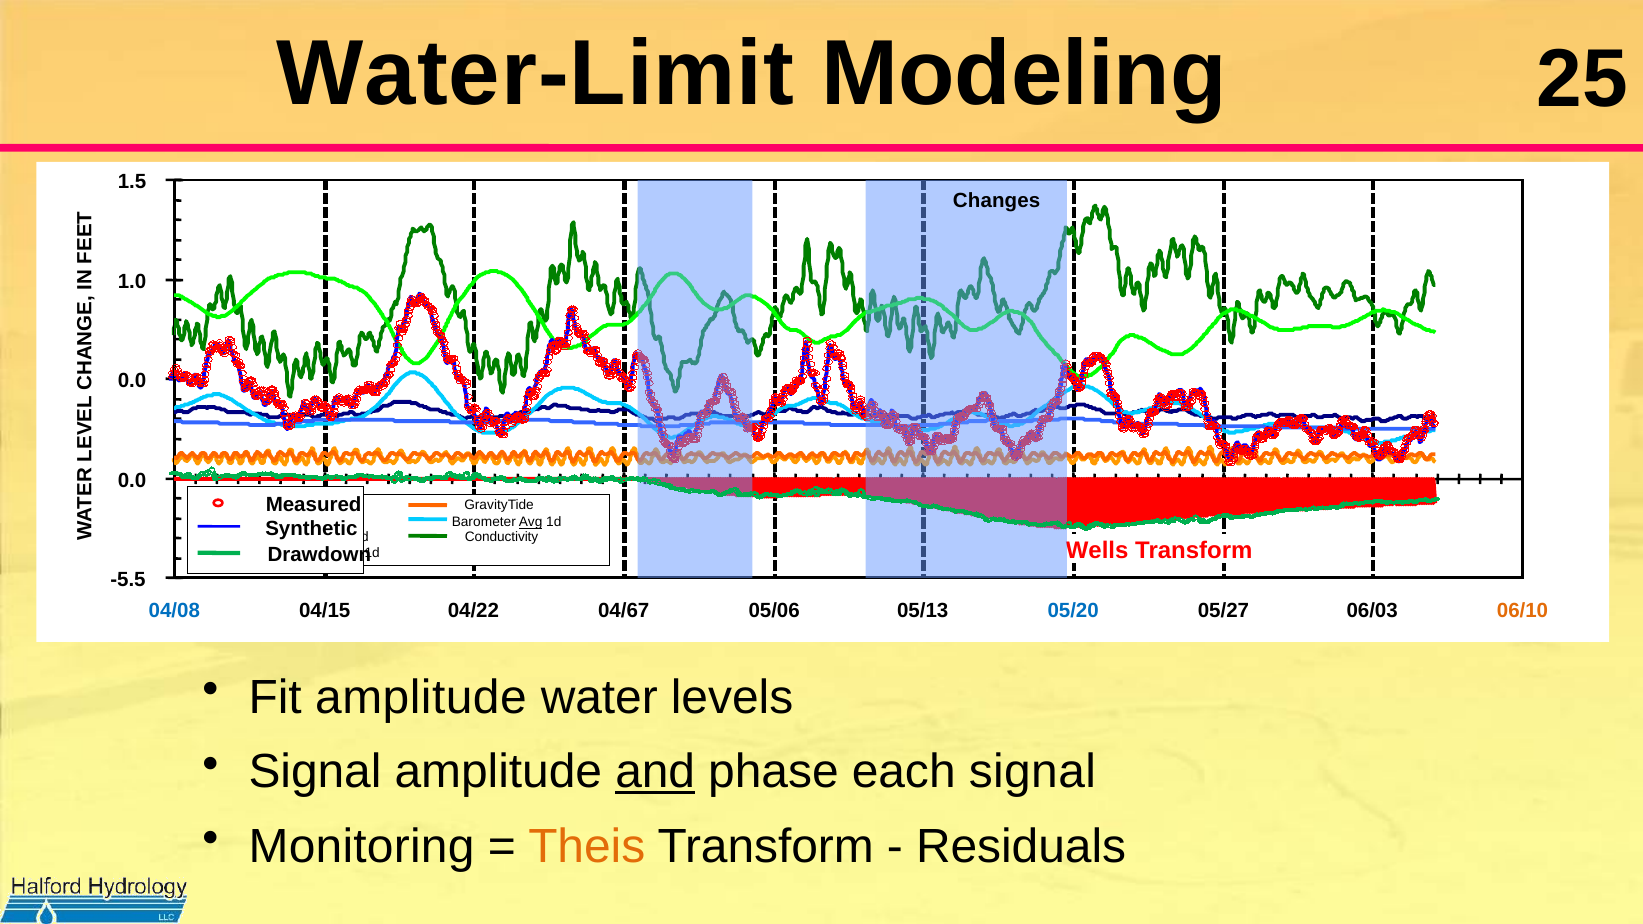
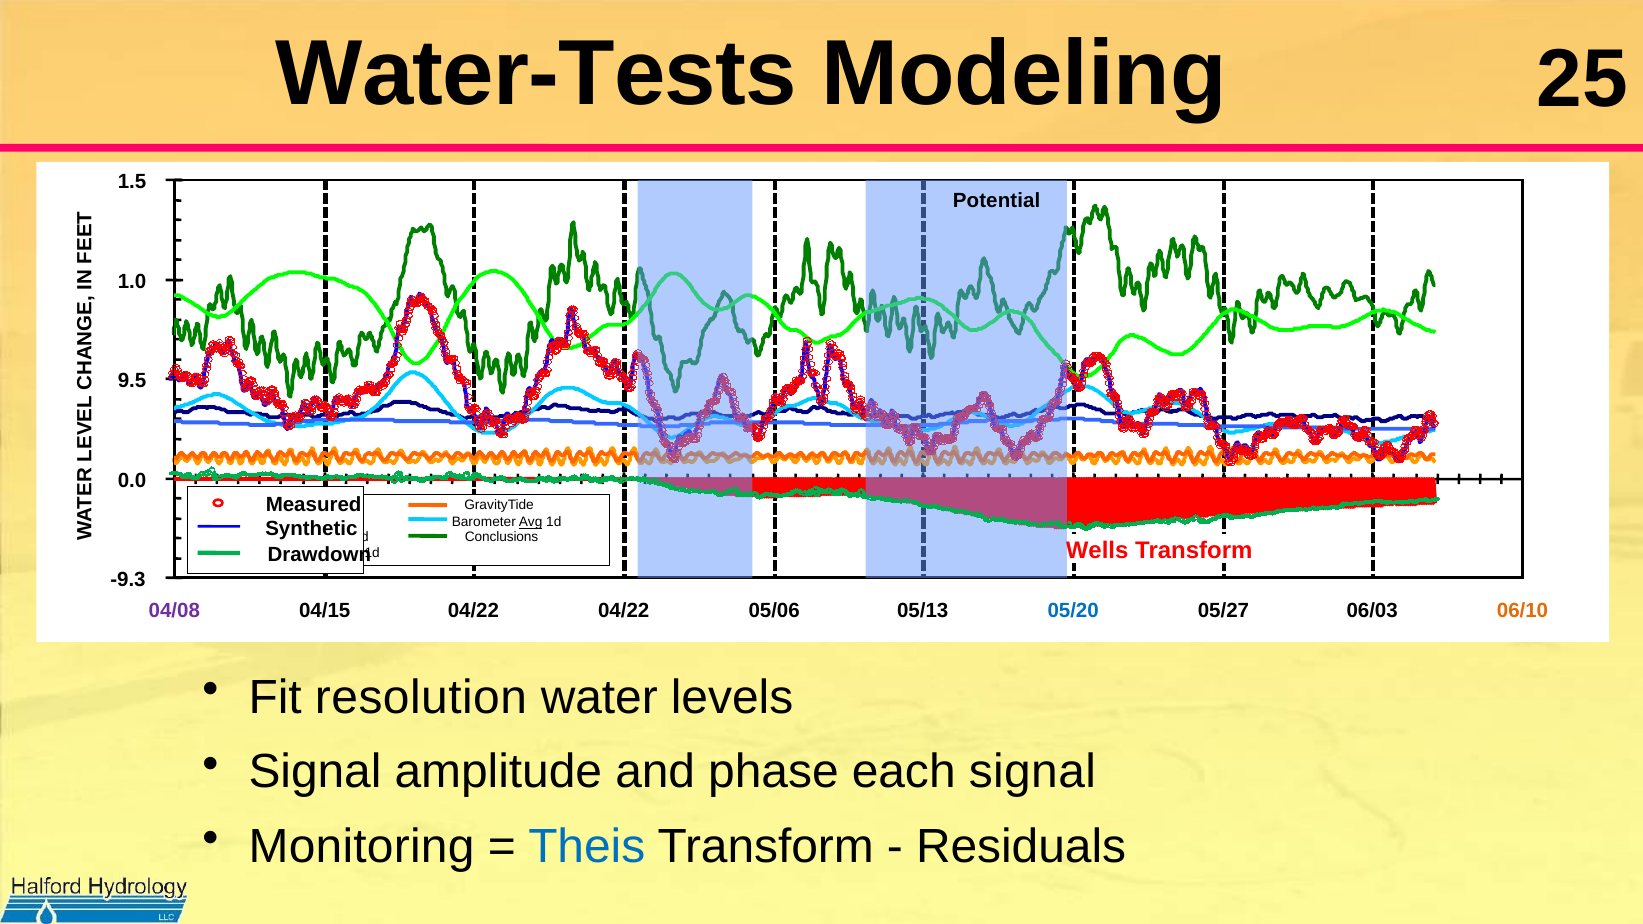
Water-Limit: Water-Limit -> Water-Tests
Changes: Changes -> Potential
0.0 at (132, 381): 0.0 -> 9.5
Conductivity: Conductivity -> Conclusions
-5.5: -5.5 -> -9.3
04/08 colour: blue -> purple
04/22 04/67: 04/67 -> 04/22
Fit amplitude: amplitude -> resolution
and underline: present -> none
Theis colour: orange -> blue
